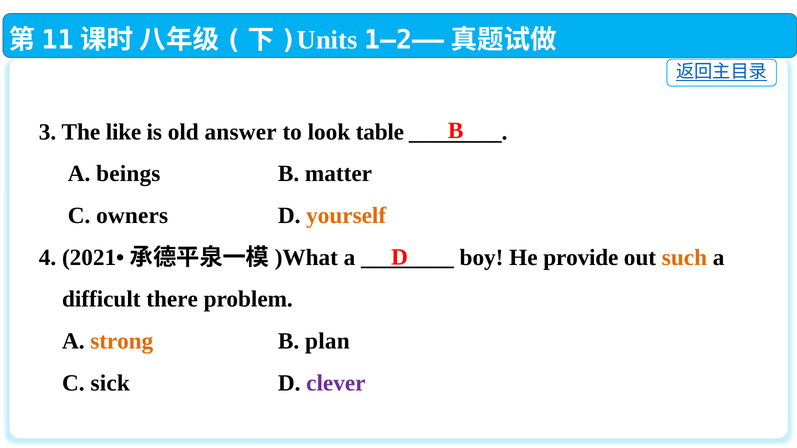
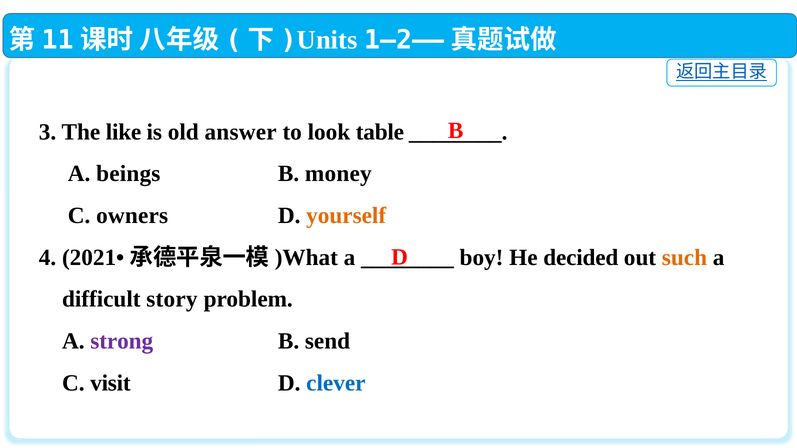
matter: matter -> money
provide: provide -> decided
there: there -> story
strong colour: orange -> purple
plan: plan -> send
sick: sick -> visit
clever colour: purple -> blue
